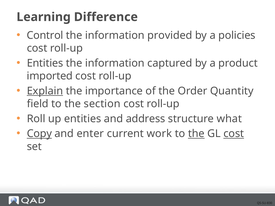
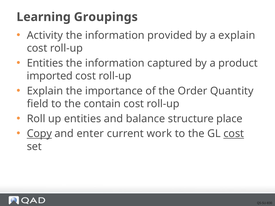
Difference: Difference -> Groupings
Control: Control -> Activity
a policies: policies -> explain
Explain at (45, 91) underline: present -> none
section: section -> contain
address: address -> balance
what: what -> place
the at (196, 134) underline: present -> none
